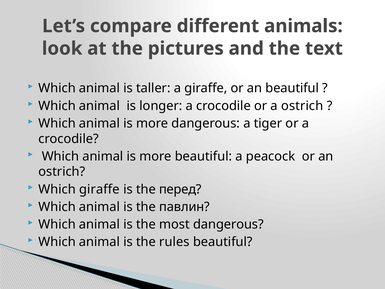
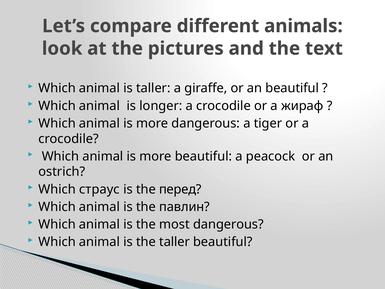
a ostrich: ostrich -> жираф
Which giraffe: giraffe -> страус
the rules: rules -> taller
